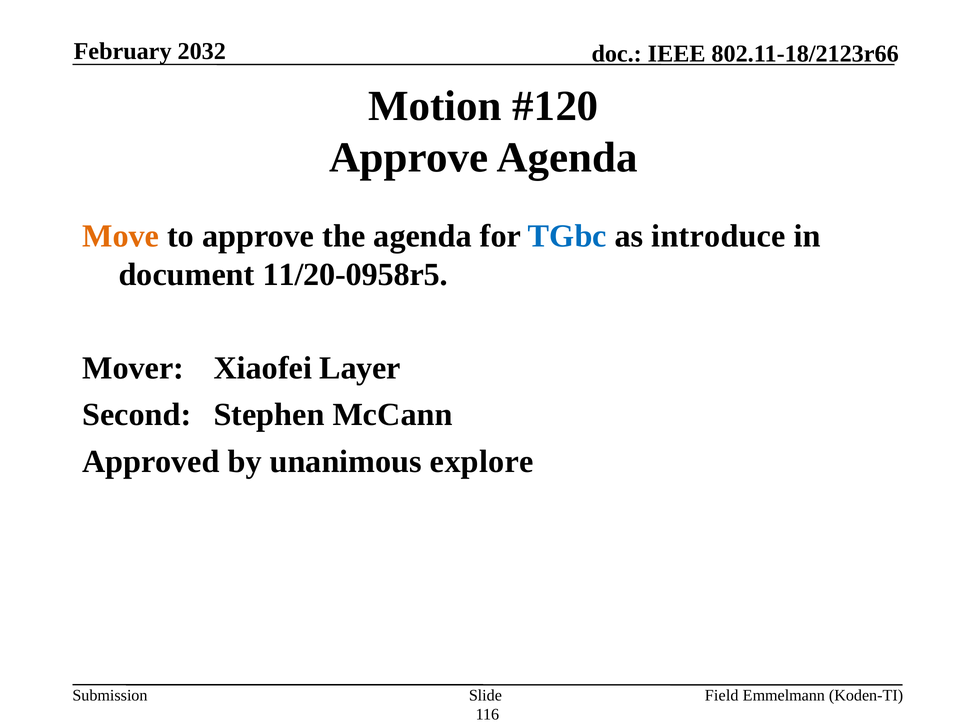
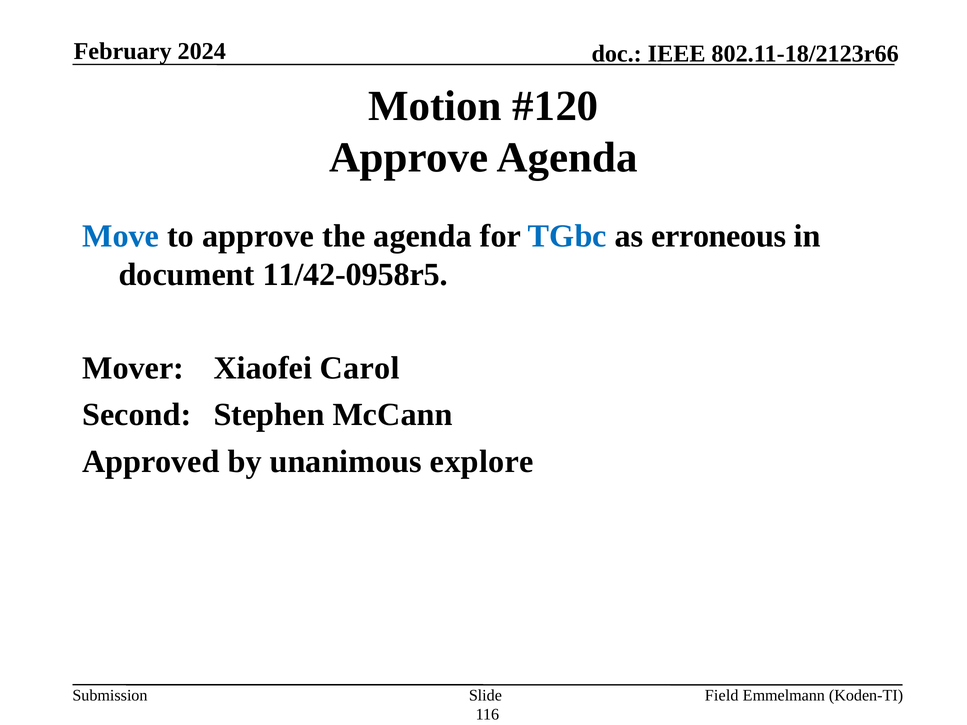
2032: 2032 -> 2024
Move colour: orange -> blue
introduce: introduce -> erroneous
11/20-0958r5: 11/20-0958r5 -> 11/42-0958r5
Layer: Layer -> Carol
